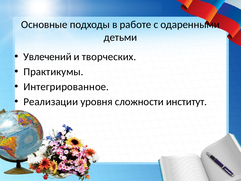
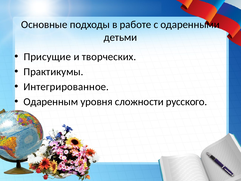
Увлечений: Увлечений -> Присущие
Реализации: Реализации -> Одаренным
институт: институт -> русского
